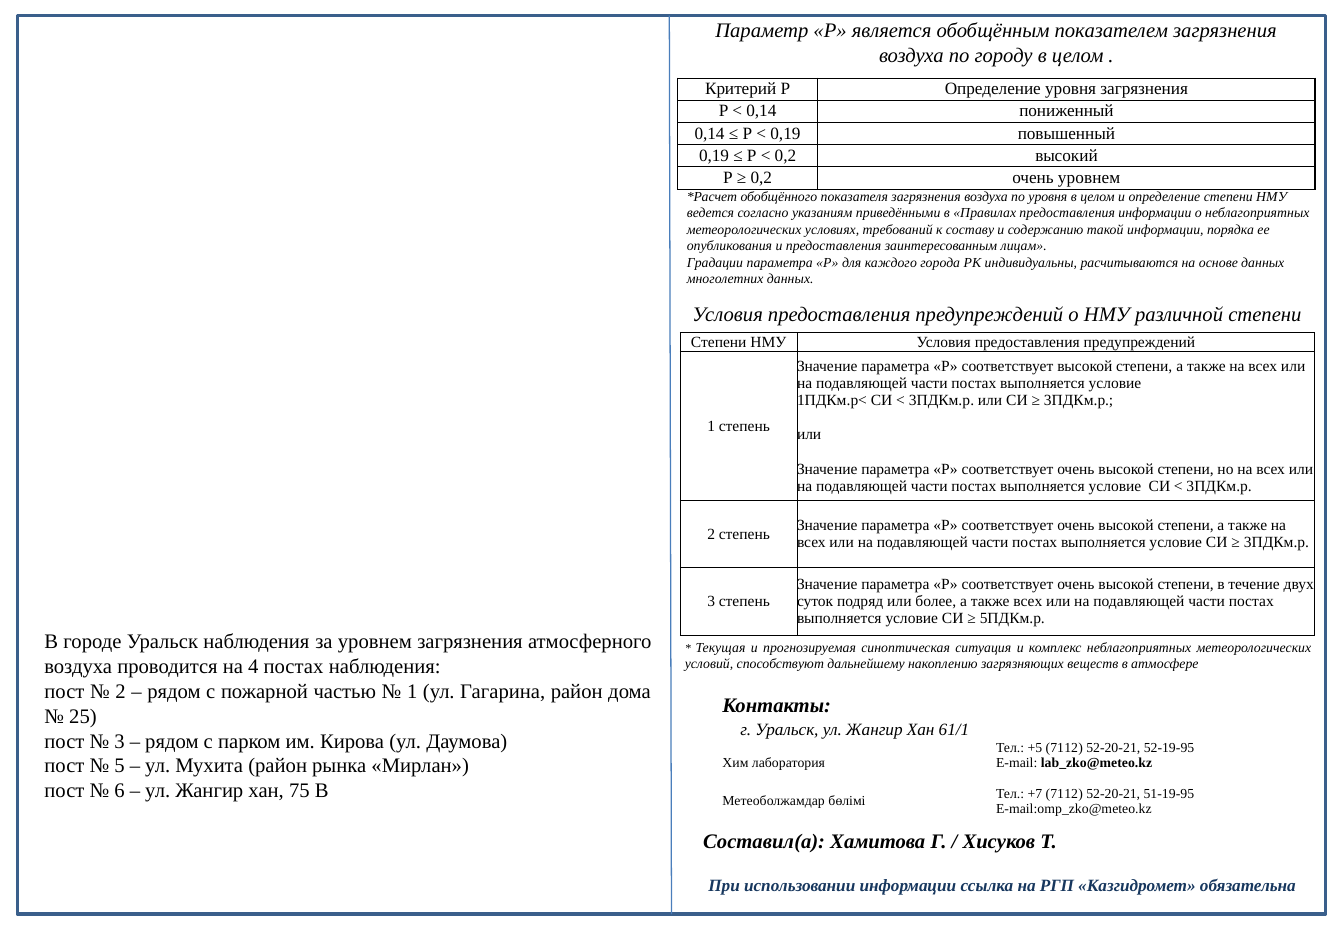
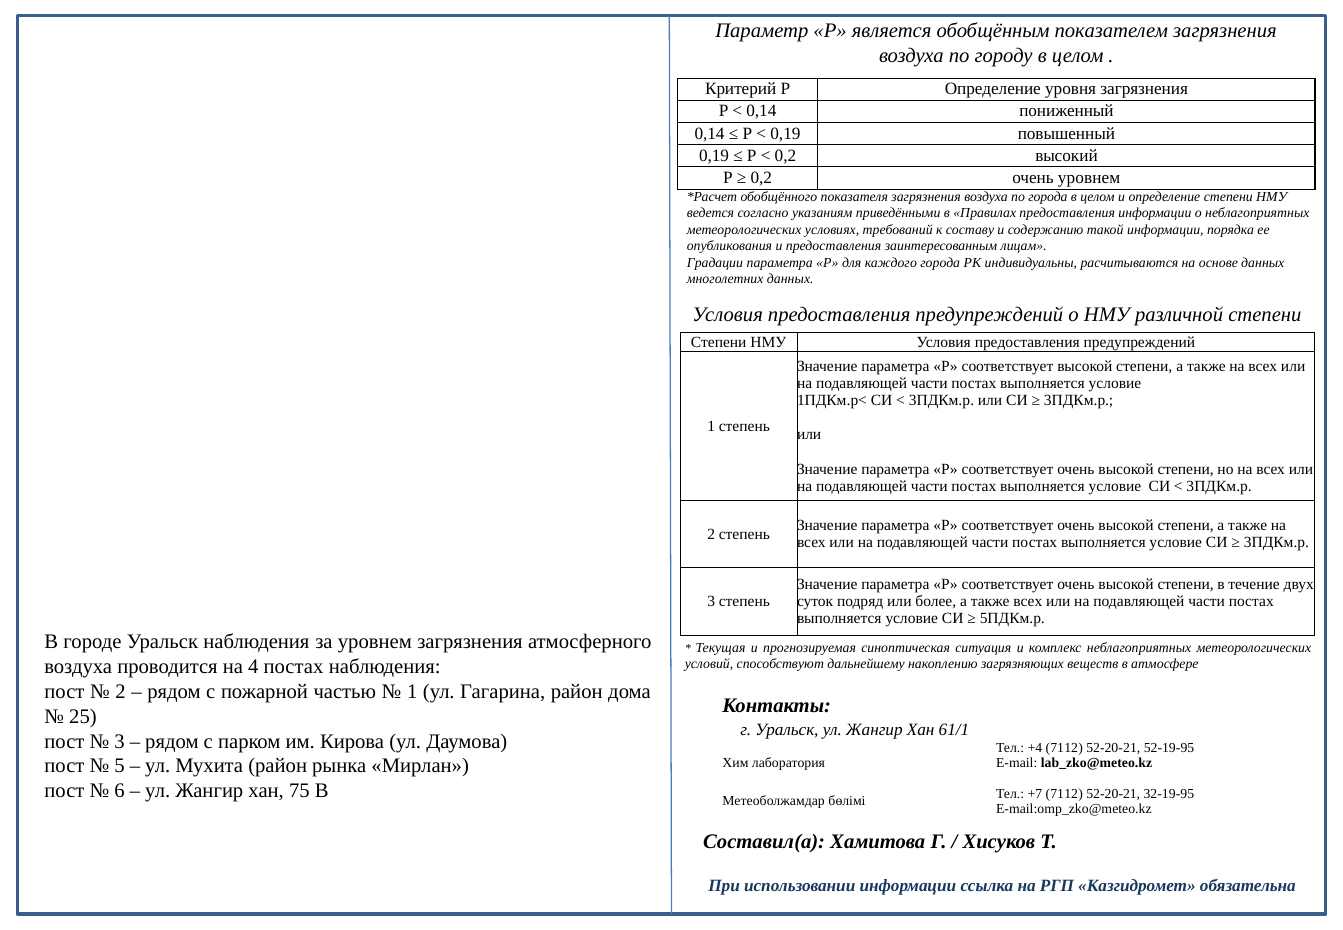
по уровня: уровня -> города
+5: +5 -> +4
51-19-95: 51-19-95 -> 32-19-95
